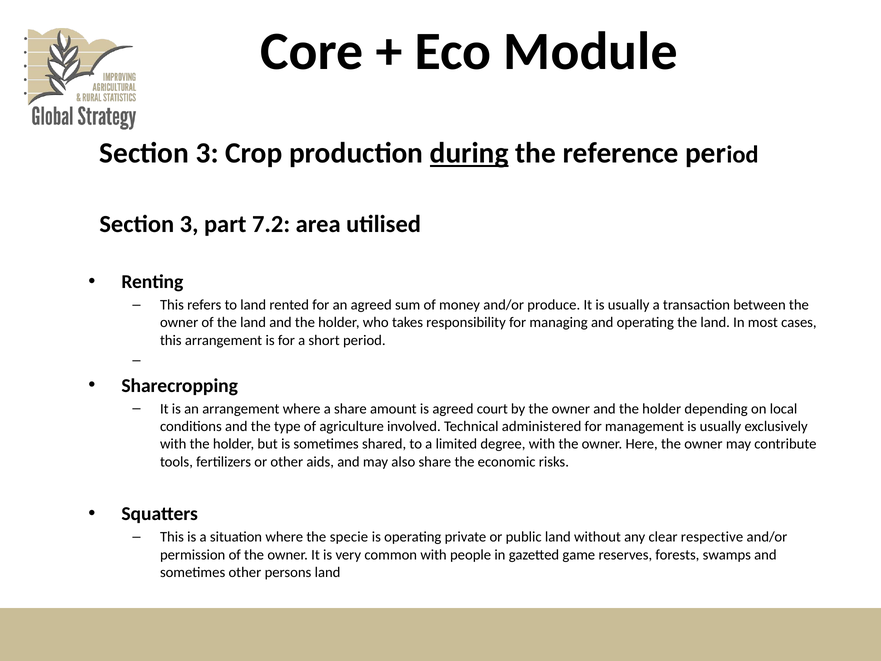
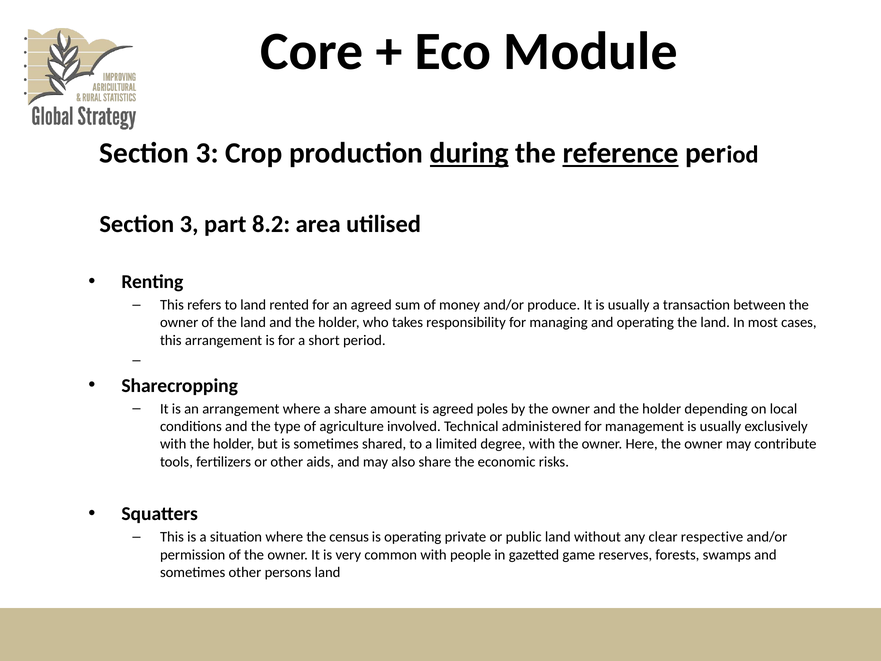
reference underline: none -> present
7.2: 7.2 -> 8.2
court: court -> poles
specie: specie -> census
